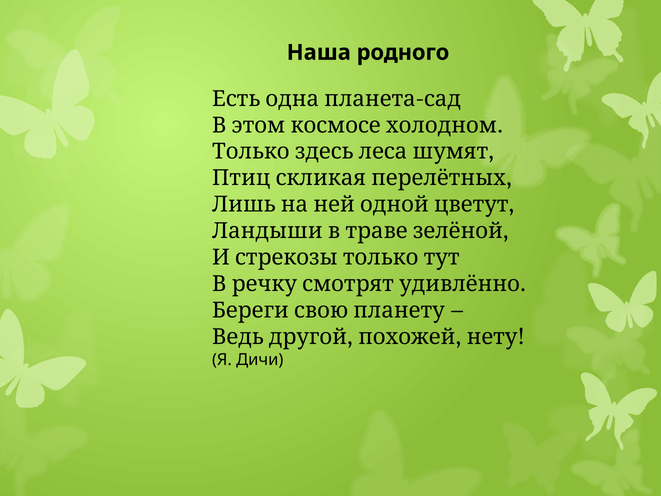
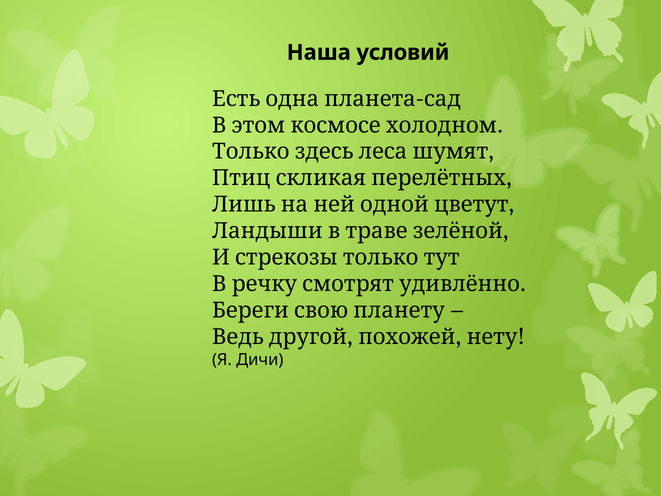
родного: родного -> условий
